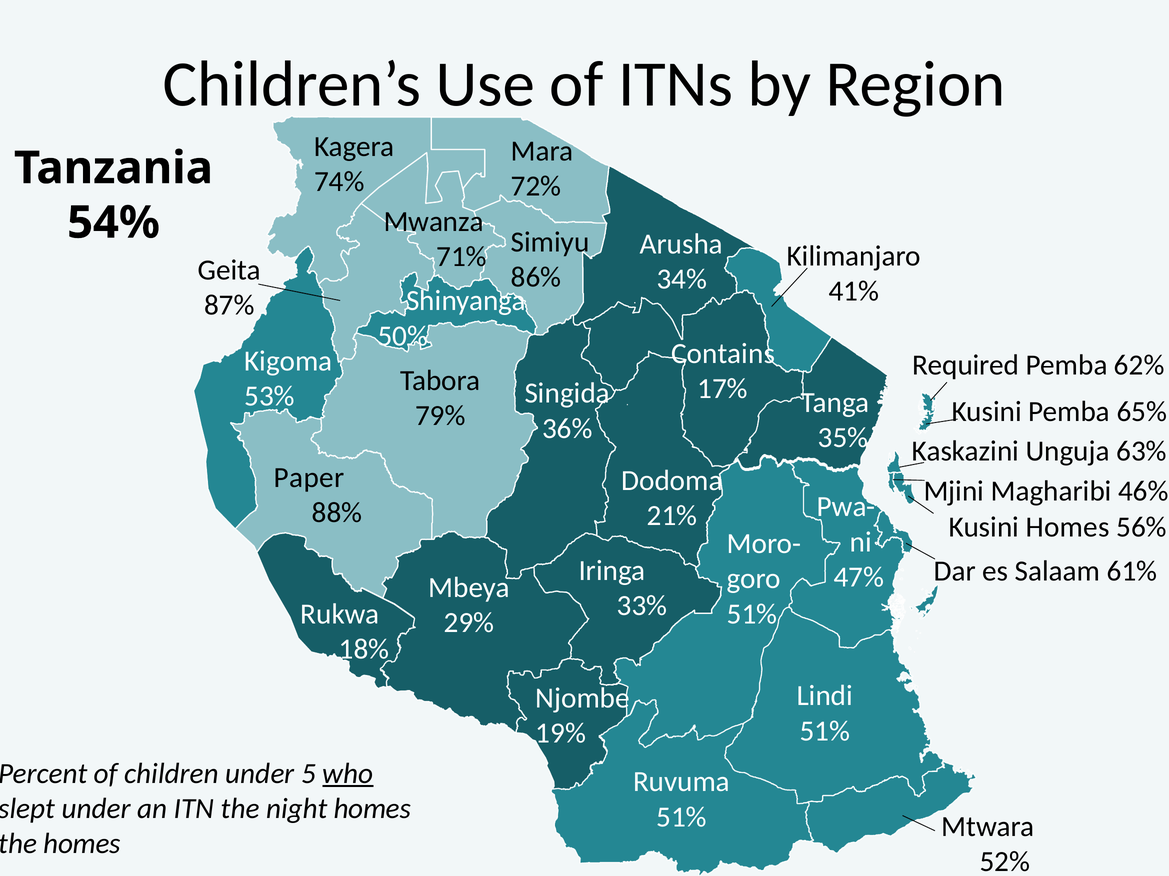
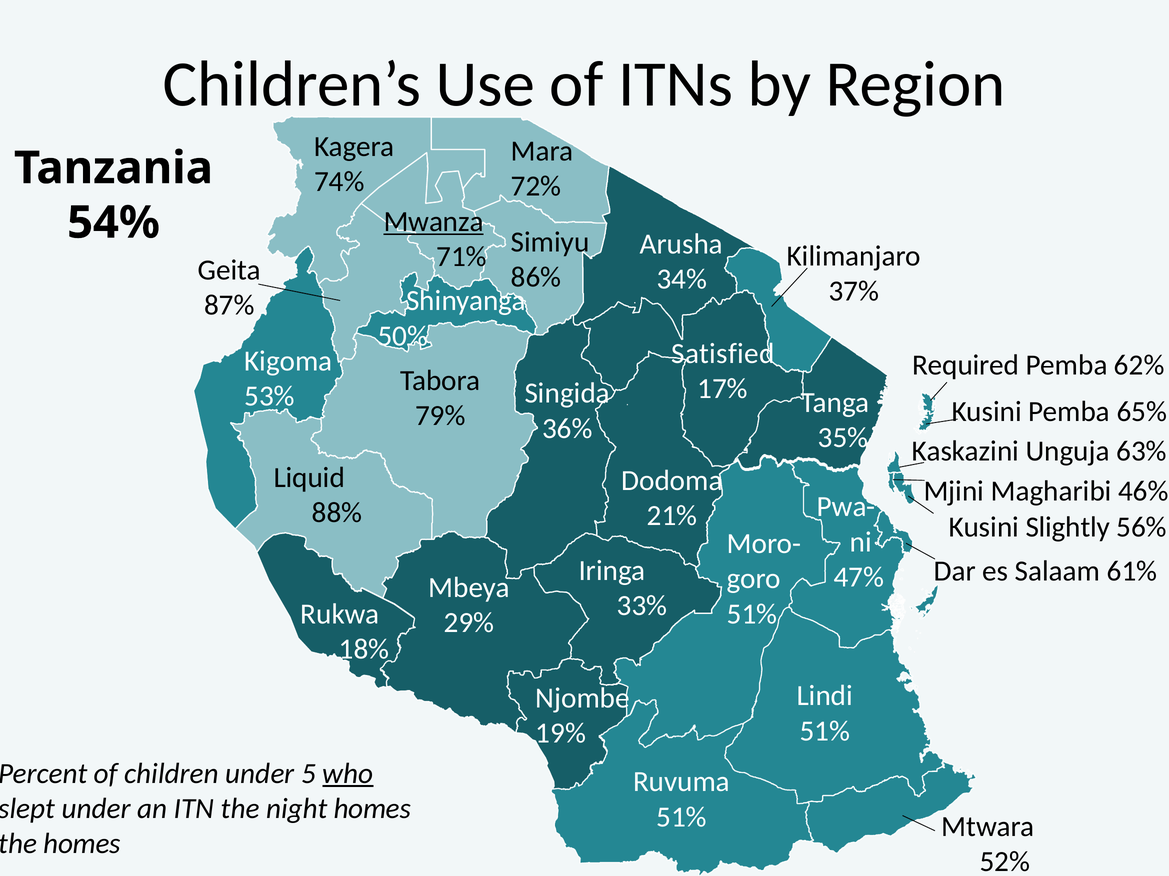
Mwanza underline: none -> present
41%: 41% -> 37%
Contains: Contains -> Satisfied
Paper: Paper -> Liquid
Kusini Homes: Homes -> Slightly
